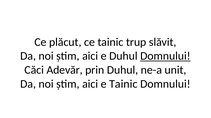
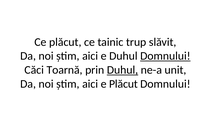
Adevăr: Adevăr -> Toarnă
Duhul at (123, 70) underline: none -> present
e Tainic: Tainic -> Plăcut
